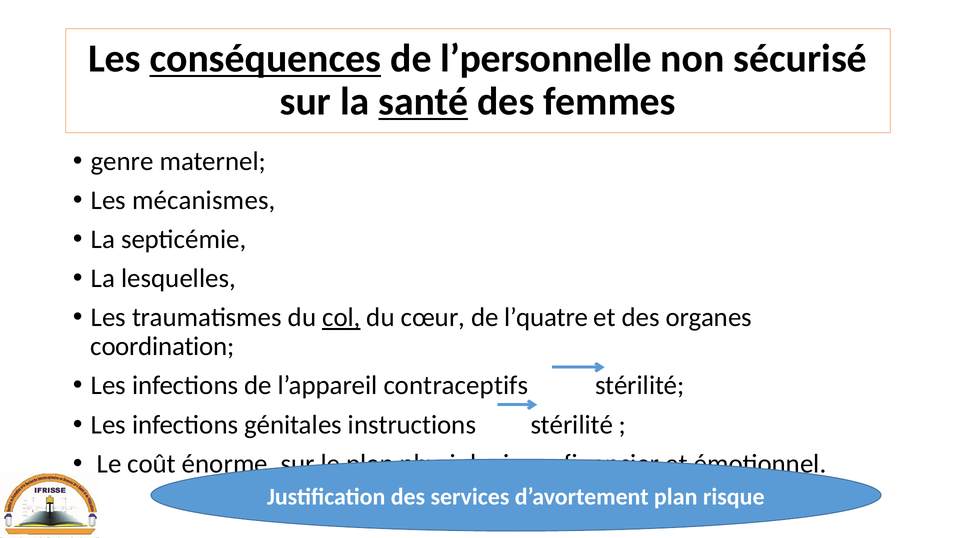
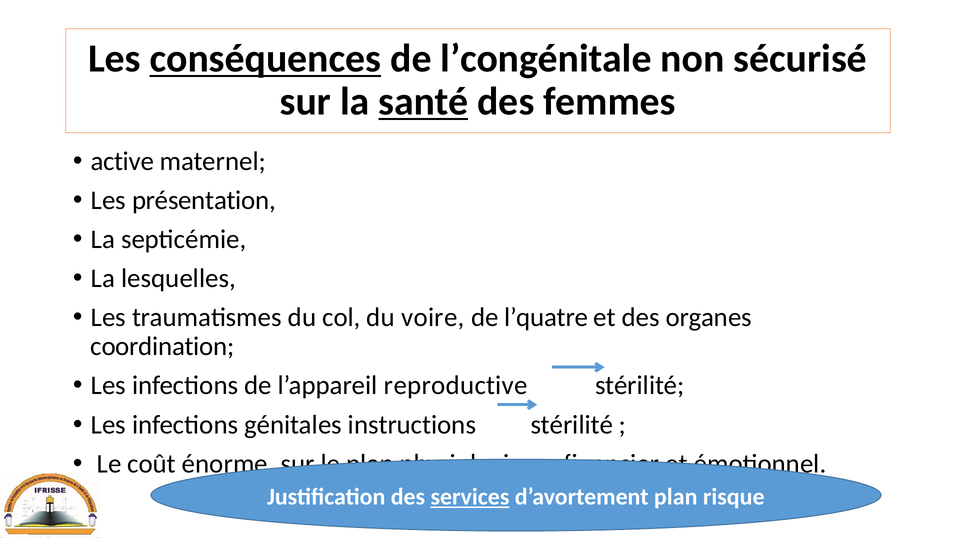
l’personnelle: l’personnelle -> l’congénitale
genre: genre -> active
mécanismes: mécanismes -> présentation
col underline: present -> none
cœur: cœur -> voire
contraceptifs: contraceptifs -> reproductive
services underline: none -> present
